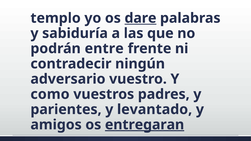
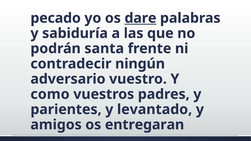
templo: templo -> pecado
entre: entre -> santa
entregaran underline: present -> none
